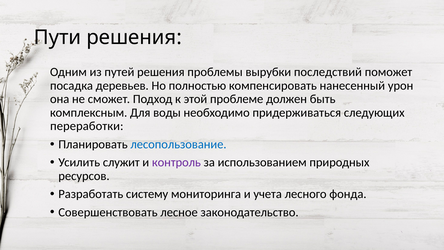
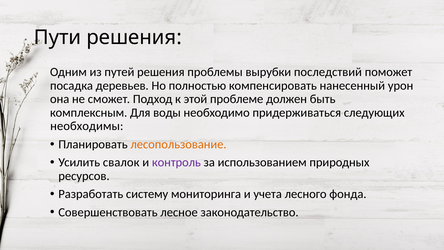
переработки: переработки -> необходимы
лесопользование colour: blue -> orange
служит: служит -> свалок
